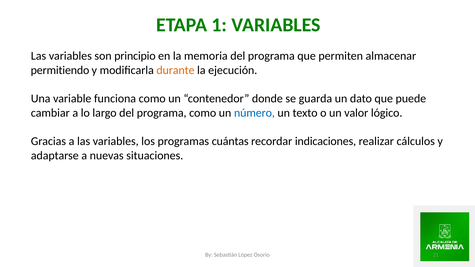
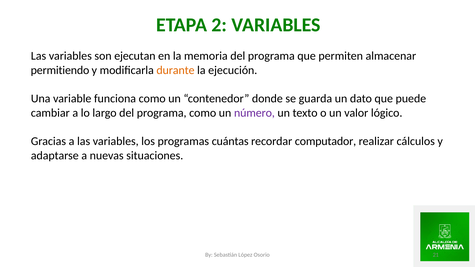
1: 1 -> 2
principio: principio -> ejecutan
número colour: blue -> purple
indicaciones: indicaciones -> computador
